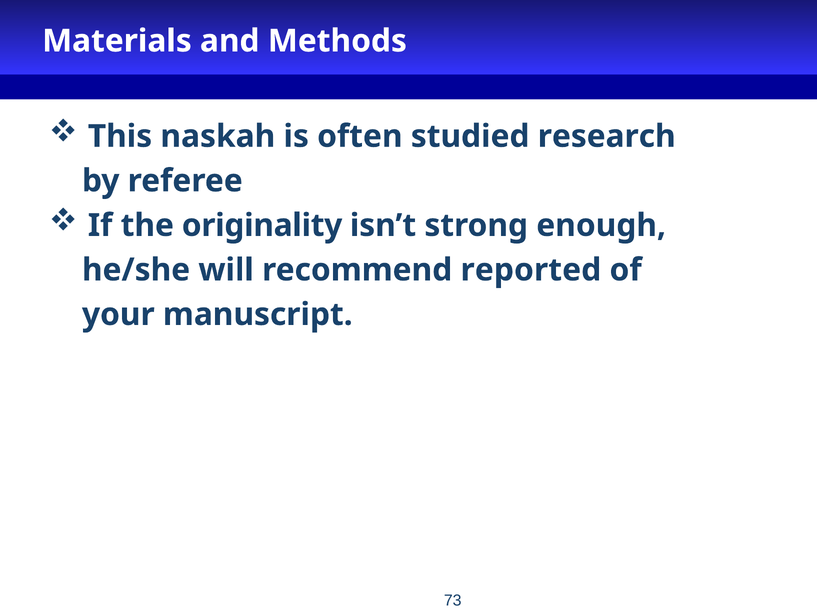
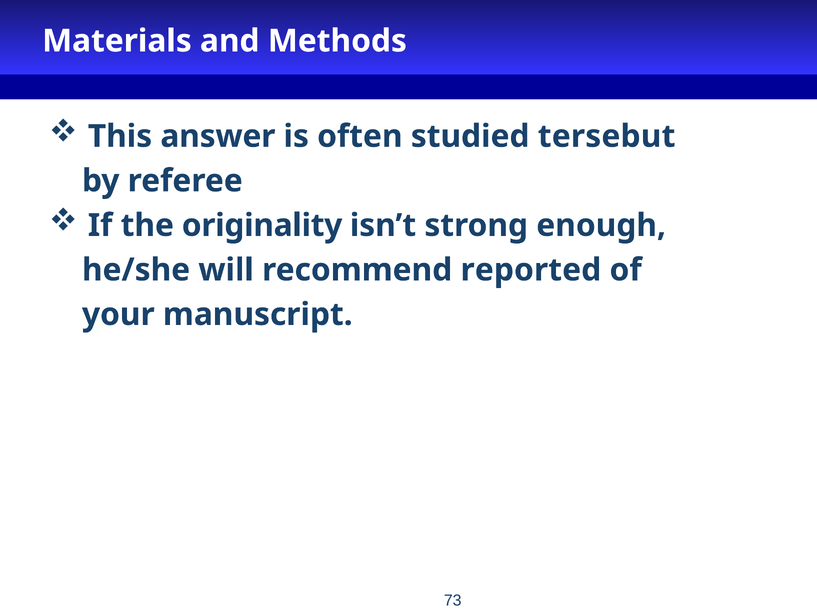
naskah: naskah -> answer
research: research -> tersebut
